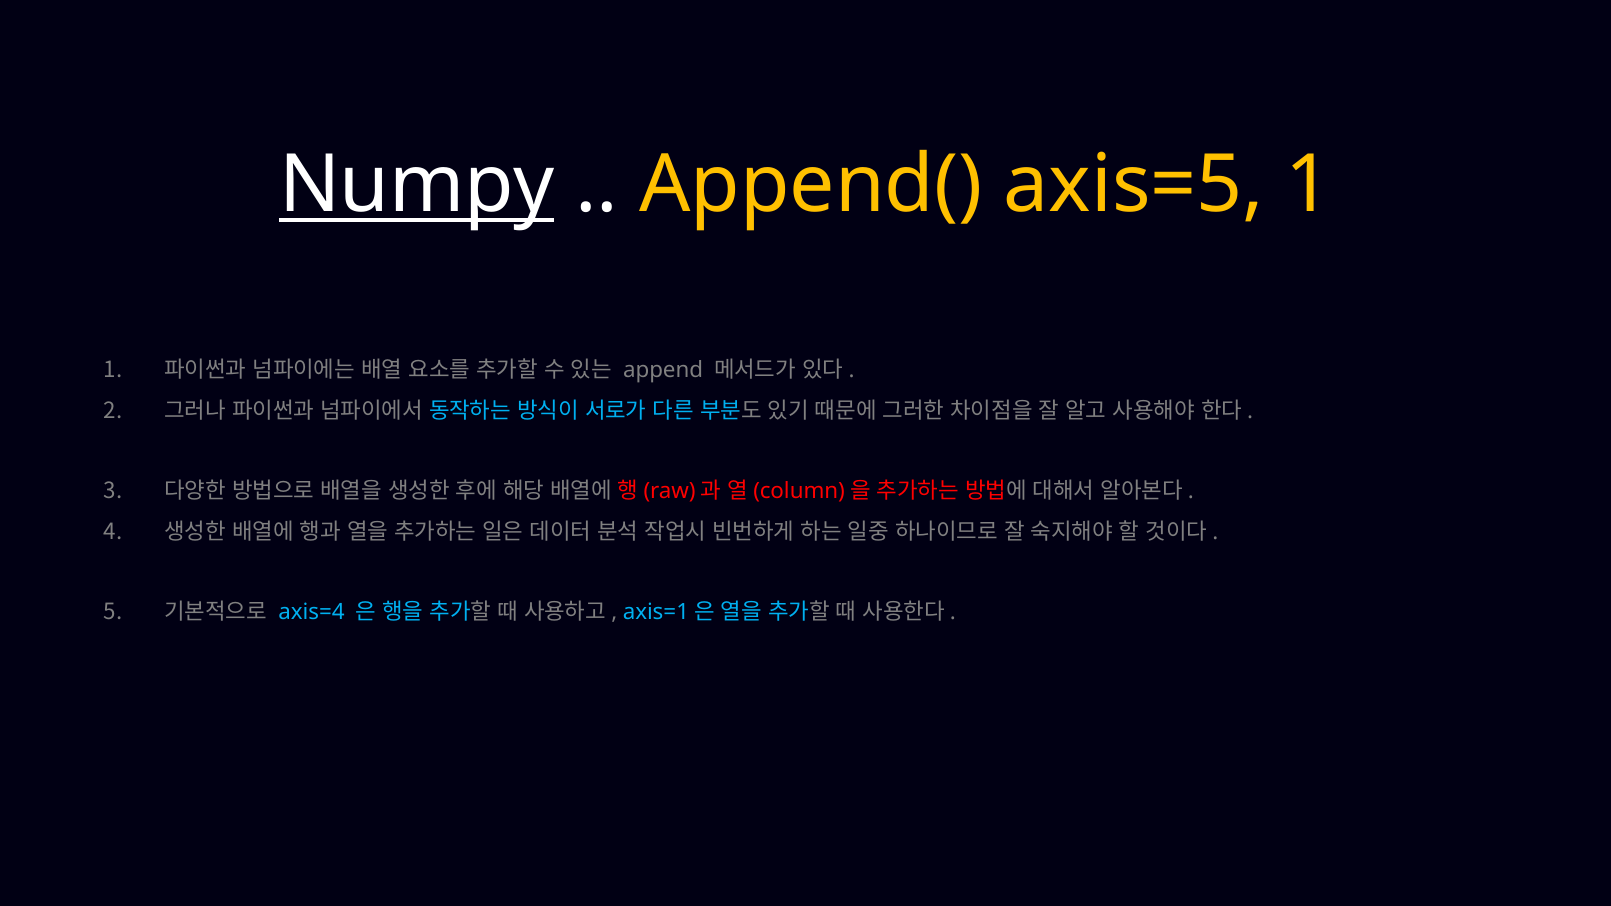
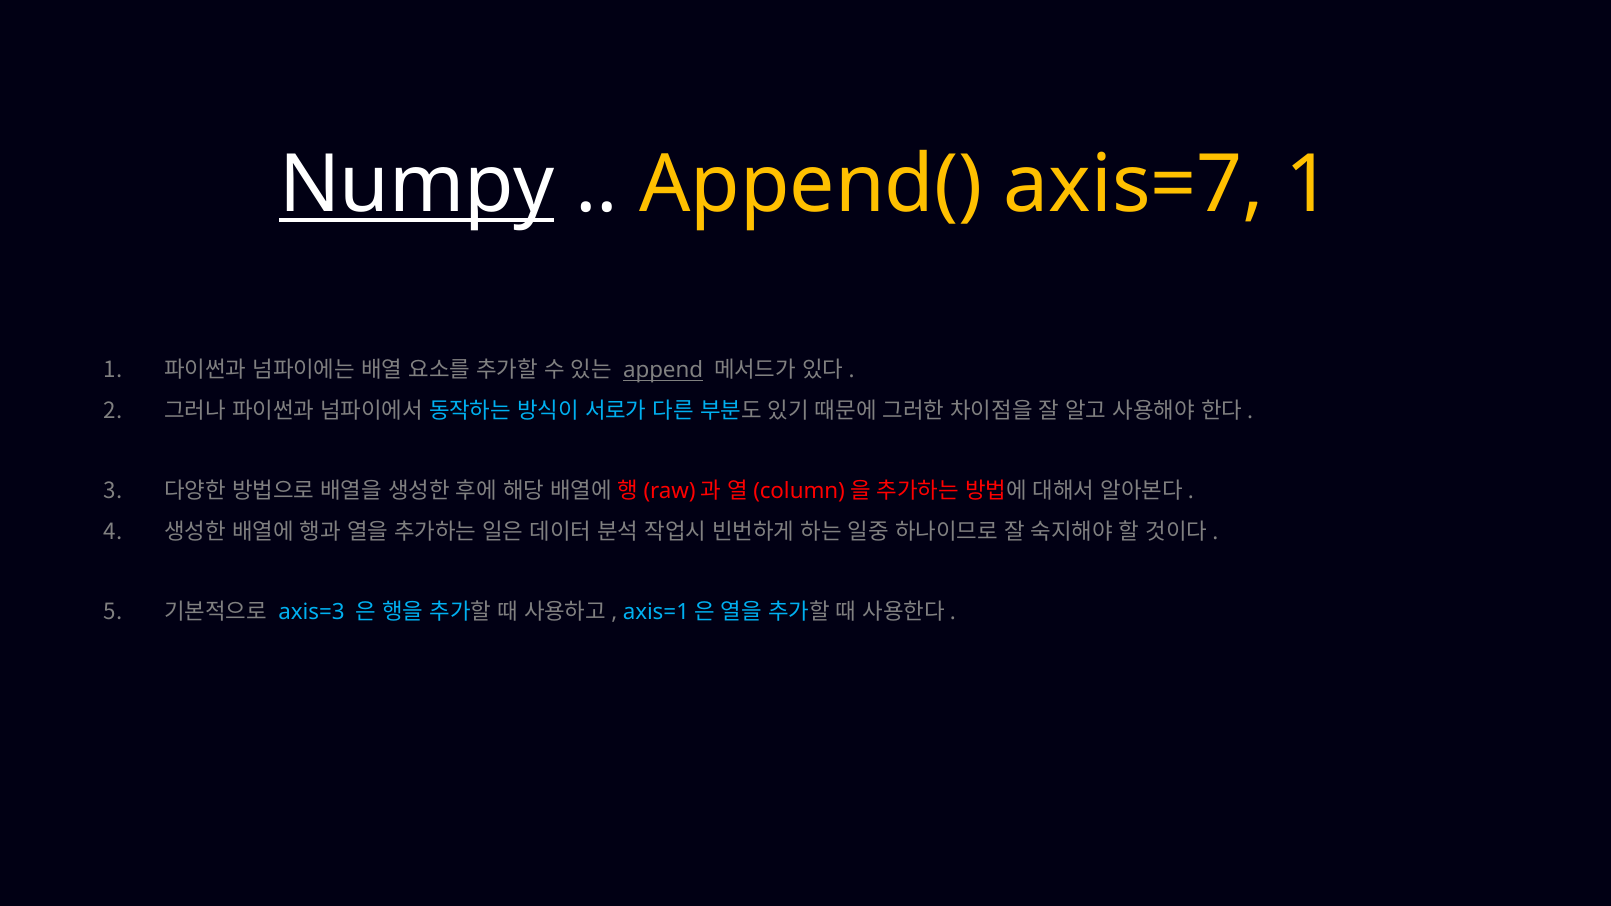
axis=5: axis=5 -> axis=7
append underline: none -> present
axis=4: axis=4 -> axis=3
